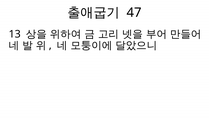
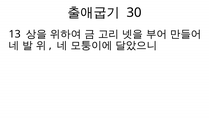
47: 47 -> 30
